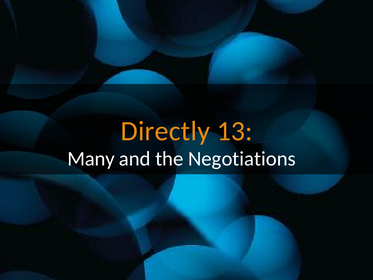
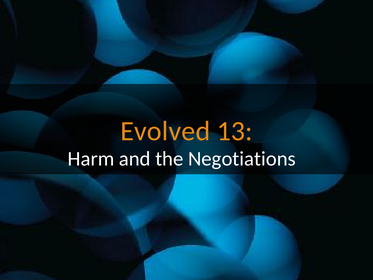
Directly: Directly -> Evolved
Many: Many -> Harm
